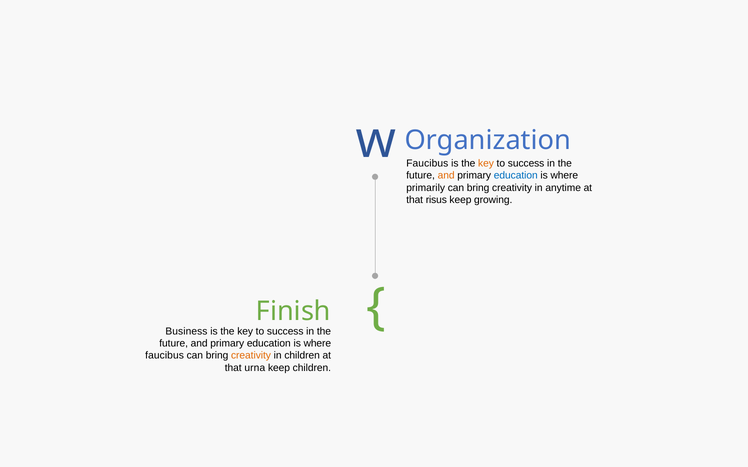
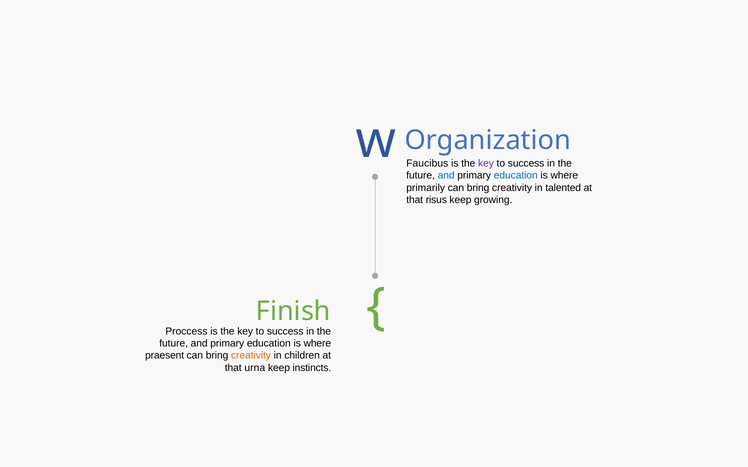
key at (486, 164) colour: orange -> purple
and at (446, 176) colour: orange -> blue
anytime: anytime -> talented
Business: Business -> Proccess
faucibus at (165, 356): faucibus -> praesent
keep children: children -> instincts
